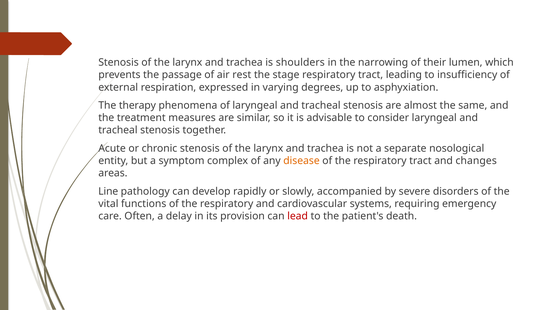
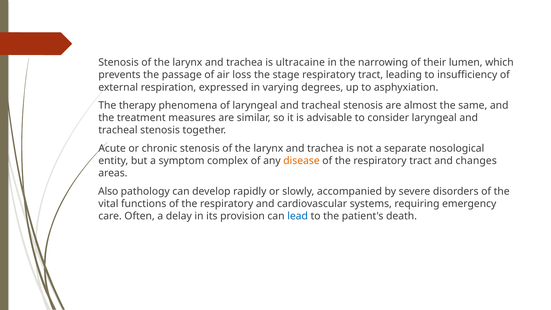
shoulders: shoulders -> ultracaine
rest: rest -> loss
Line: Line -> Also
lead colour: red -> blue
